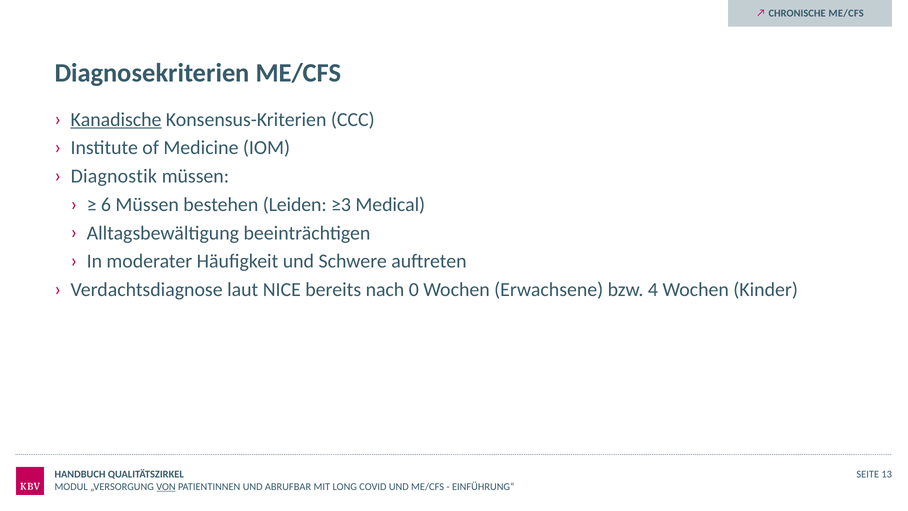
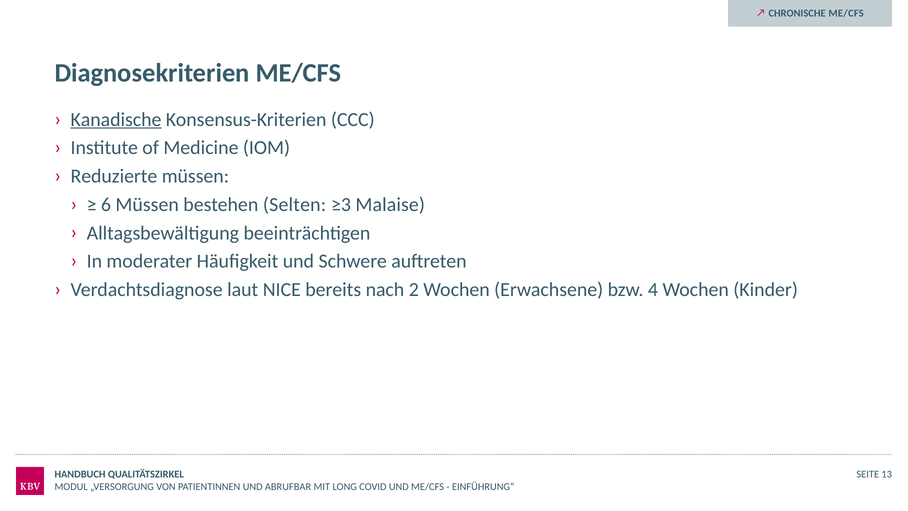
Diagnostik: Diagnostik -> Reduzierte
Leiden: Leiden -> Selten
Medical: Medical -> Malaise
0: 0 -> 2
VON underline: present -> none
